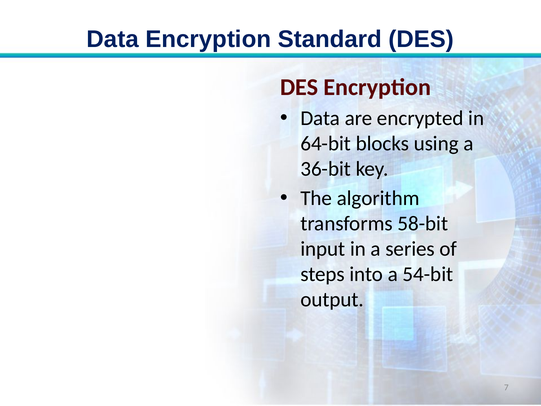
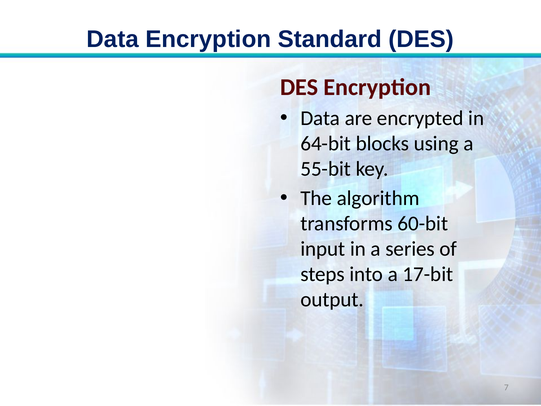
36-bit: 36-bit -> 55-bit
58-bit: 58-bit -> 60-bit
54-bit: 54-bit -> 17-bit
